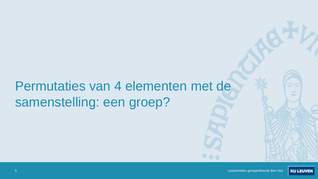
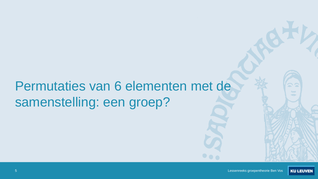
4: 4 -> 6
